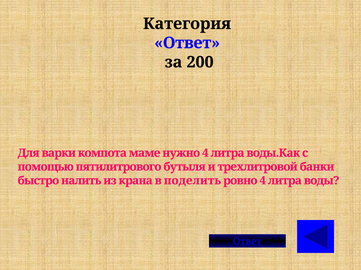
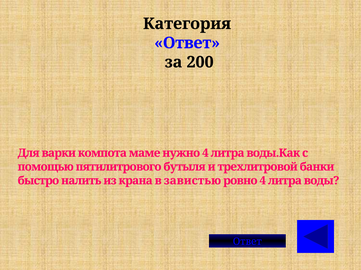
поделить: поделить -> завистью
